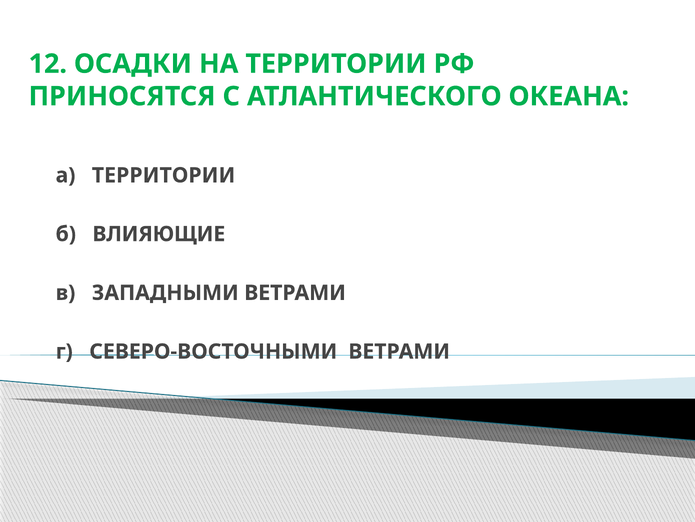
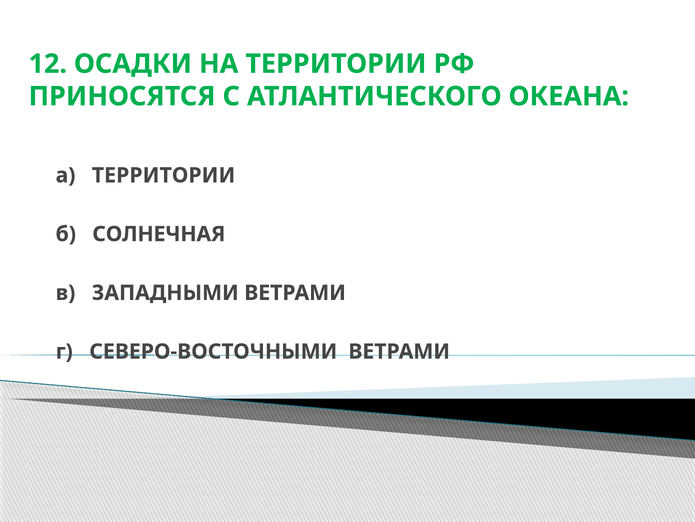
ВЛИЯЮЩИЕ: ВЛИЯЮЩИЕ -> СОЛНЕЧНАЯ
